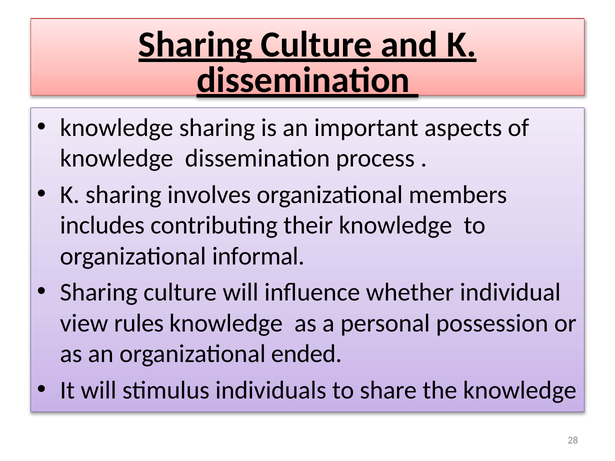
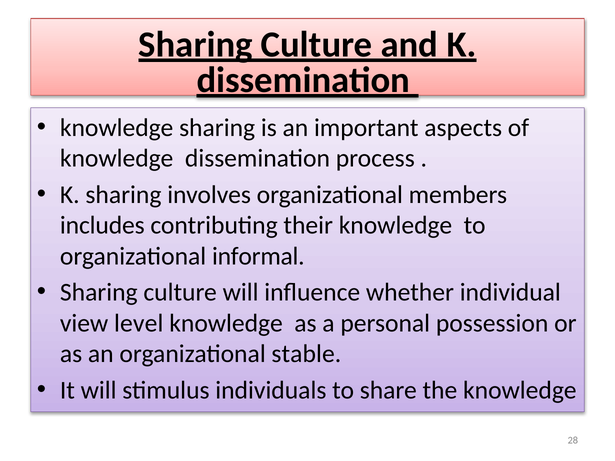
rules: rules -> level
ended: ended -> stable
